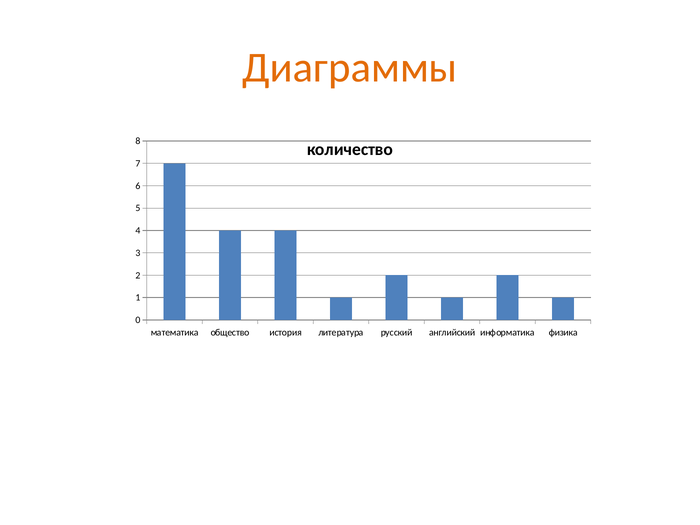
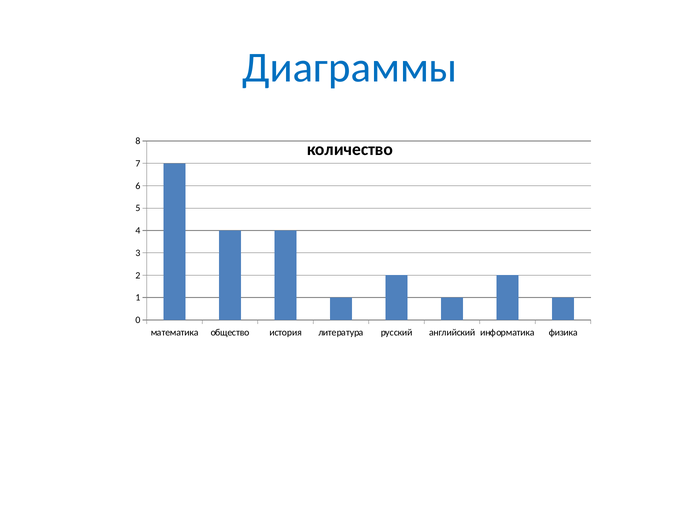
Диаграммы colour: orange -> blue
